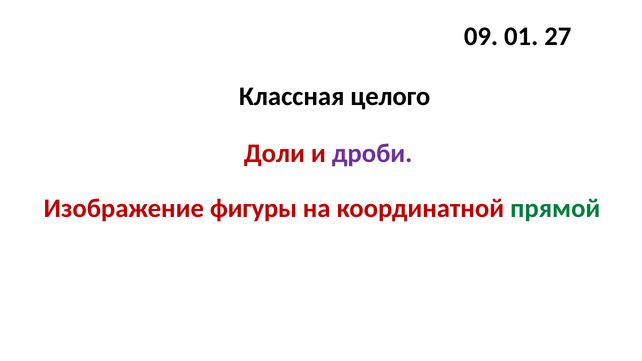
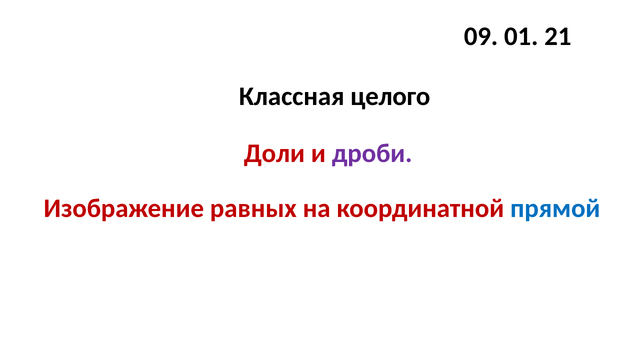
27: 27 -> 21
фигуры: фигуры -> равных
прямой colour: green -> blue
